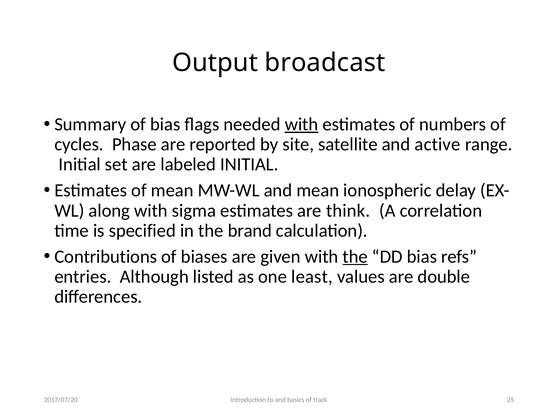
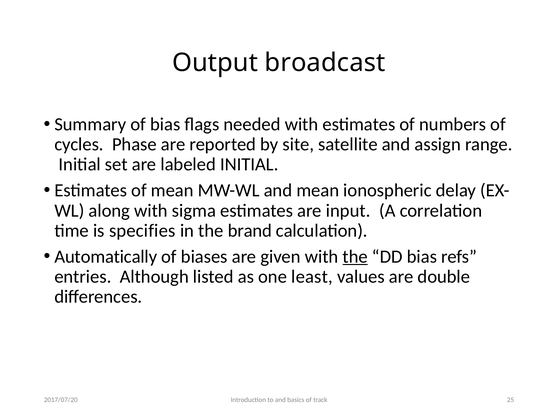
with at (302, 124) underline: present -> none
active: active -> assign
think: think -> input
specified: specified -> specifies
Contributions: Contributions -> Automatically
